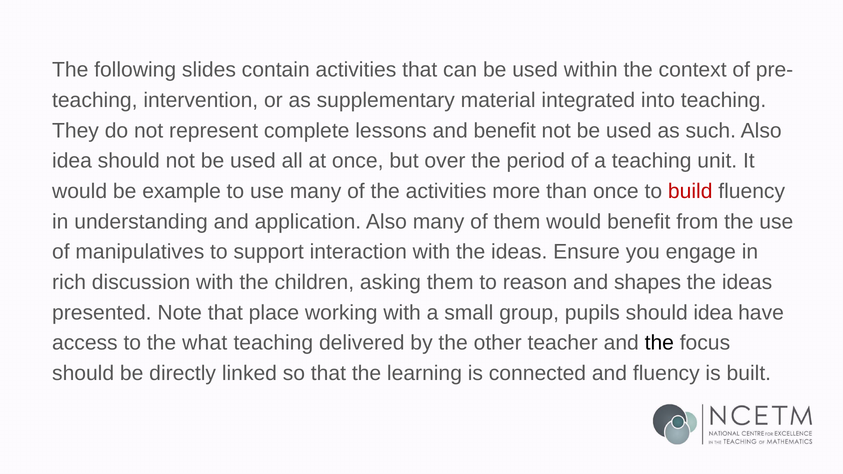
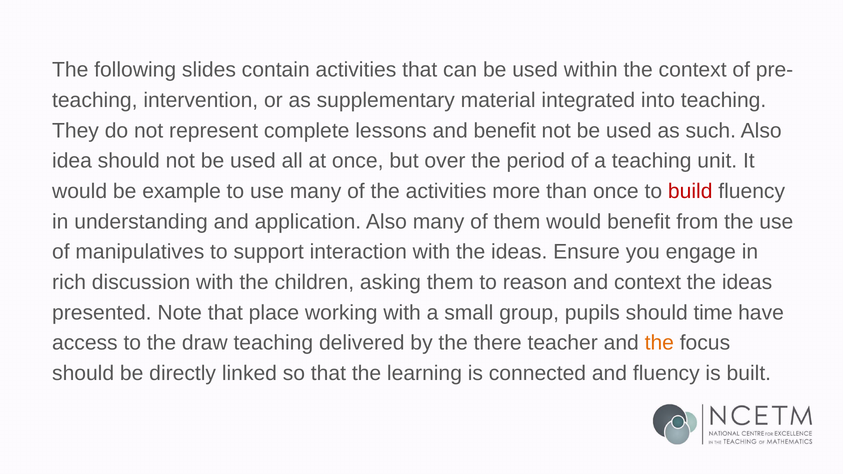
and shapes: shapes -> context
should idea: idea -> time
what: what -> draw
other: other -> there
the at (659, 343) colour: black -> orange
